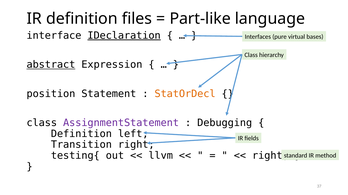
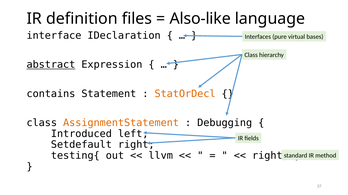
Part-like: Part-like -> Also-like
IDeclaration underline: present -> none
position: position -> contains
AssignmentStatement colour: purple -> orange
Definition at (81, 134): Definition -> Introduced
Transition: Transition -> Setdefault
